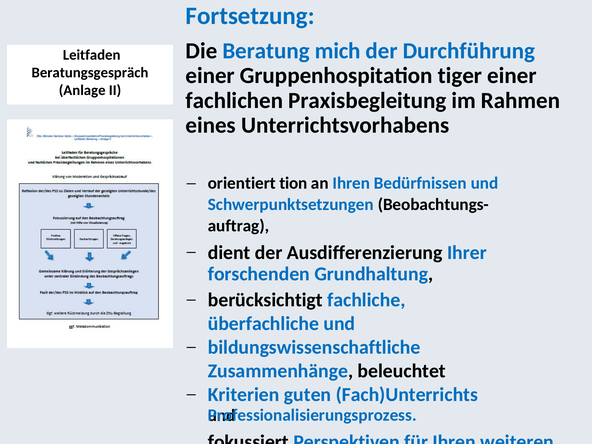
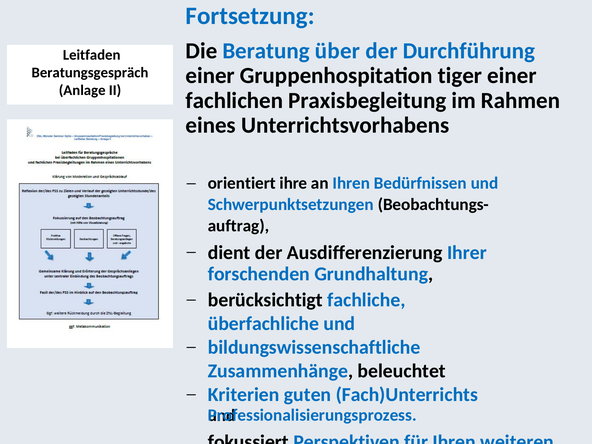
mich: mich -> über
tion: tion -> ihre
